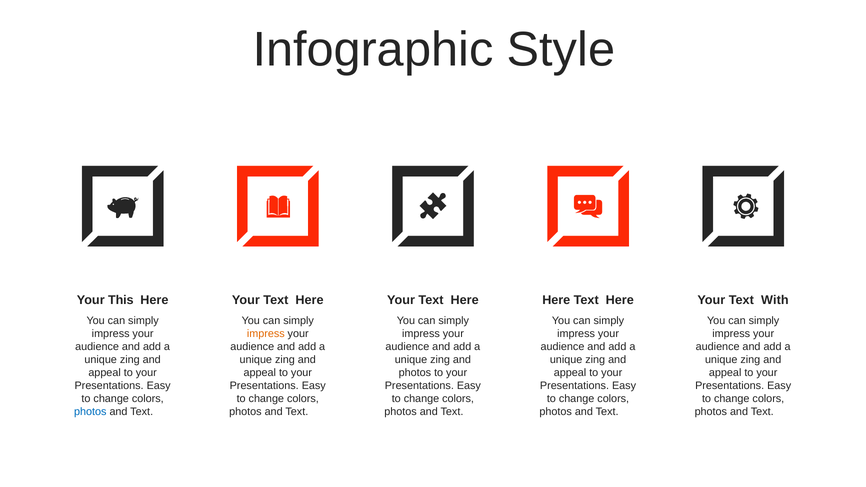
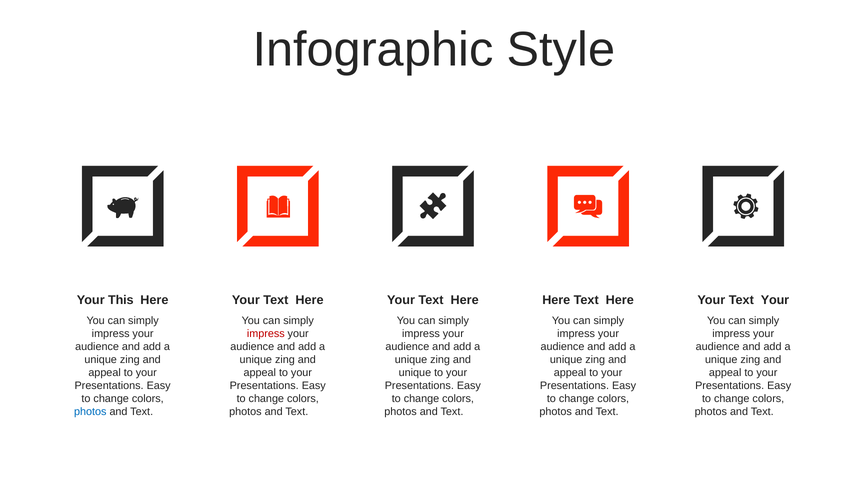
Your Text With: With -> Your
impress at (266, 334) colour: orange -> red
photos at (415, 373): photos -> unique
